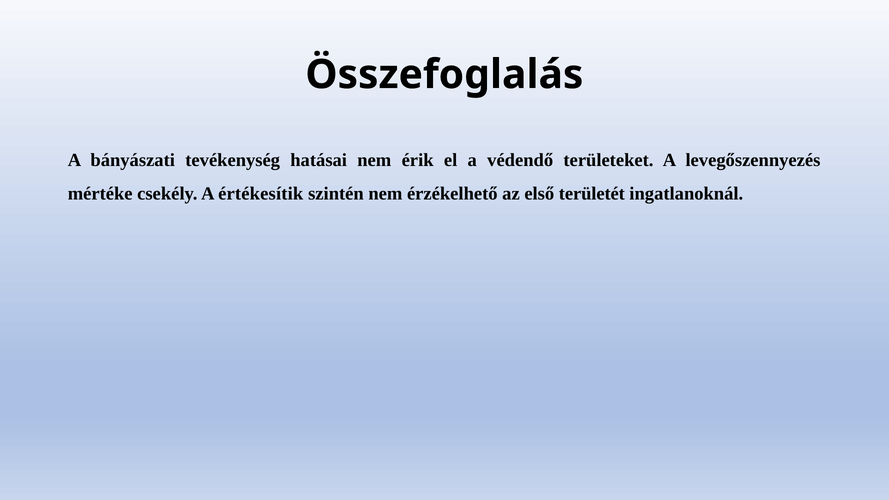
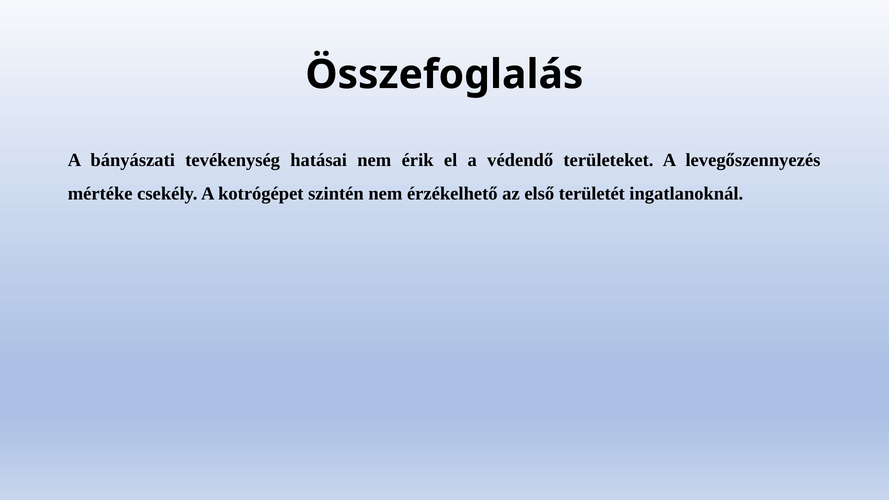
értékesítik: értékesítik -> kotrógépet
